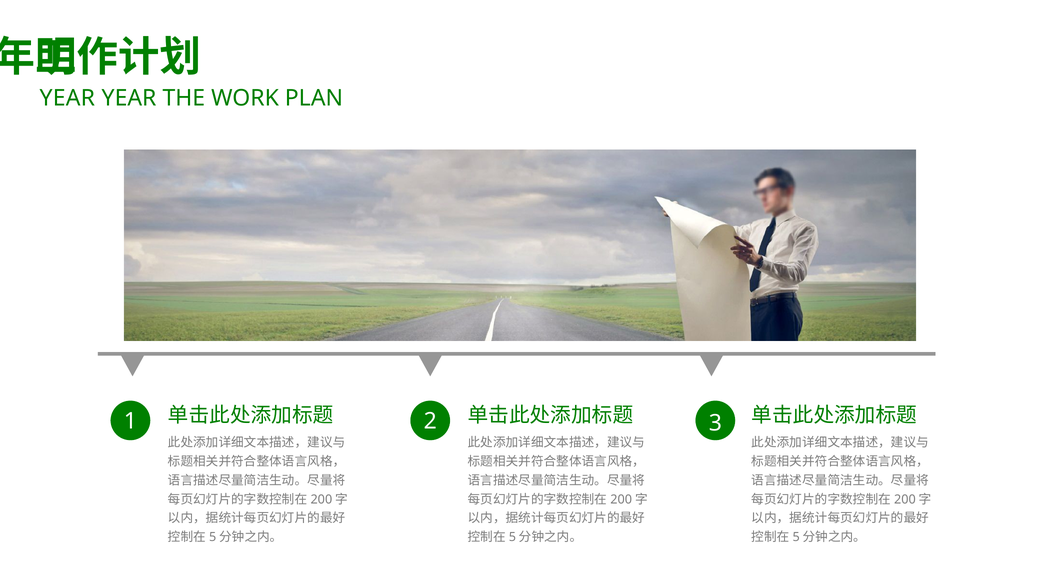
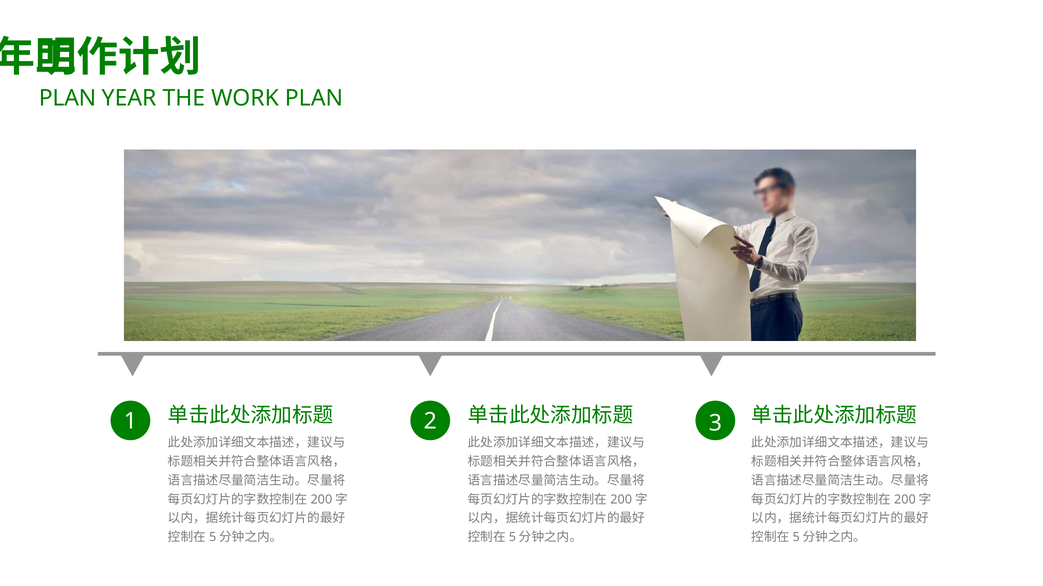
YEAR at (67, 98): YEAR -> PLAN
